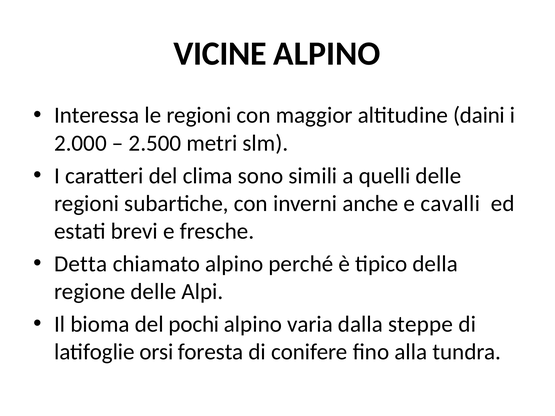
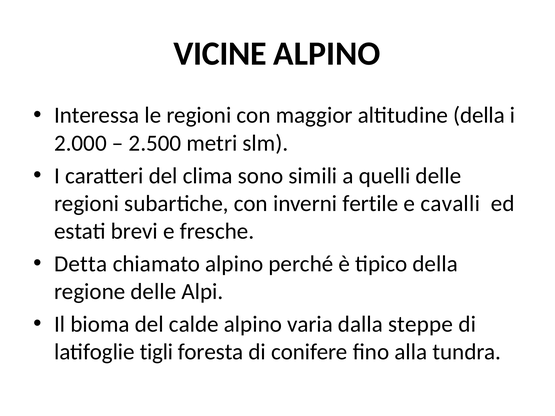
altitudine daini: daini -> della
anche: anche -> fertile
pochi: pochi -> calde
orsi: orsi -> tigli
